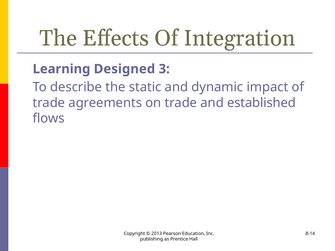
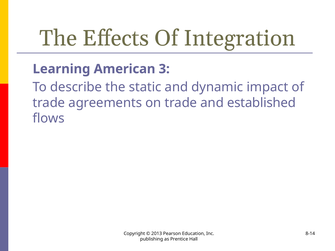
Designed: Designed -> American
